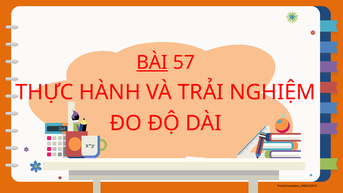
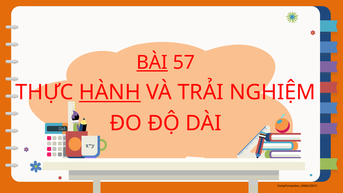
HÀNH underline: none -> present
